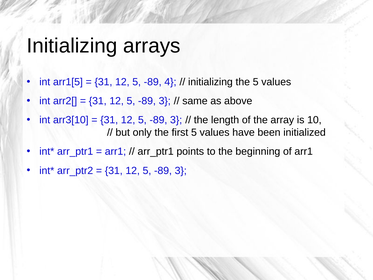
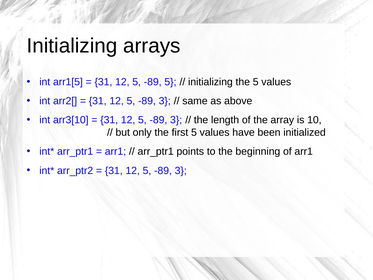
-89 4: 4 -> 5
